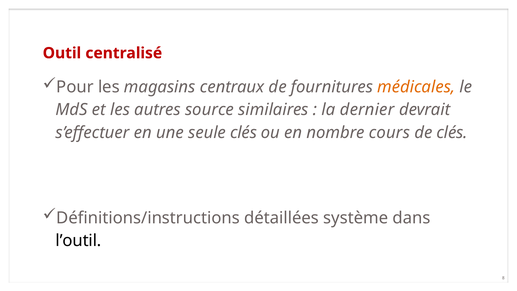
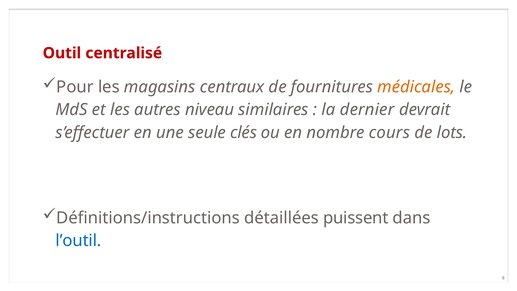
source: source -> niveau
de clés: clés -> lots
système: système -> puissent
l’outil colour: black -> blue
